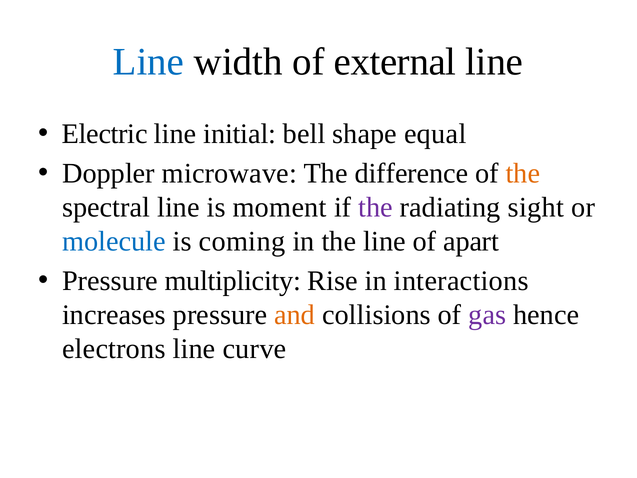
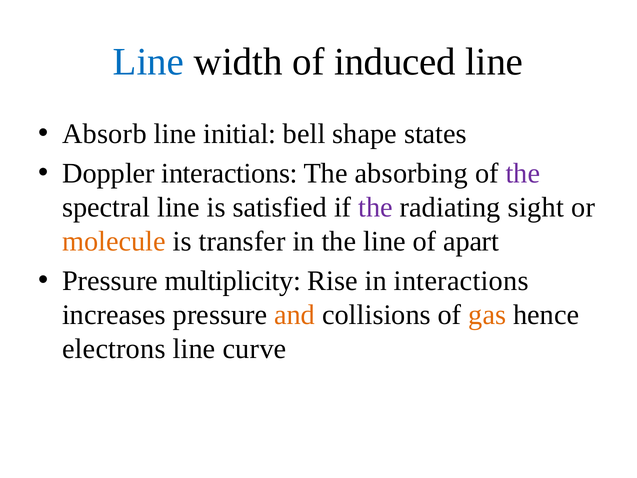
external: external -> induced
Electric: Electric -> Absorb
equal: equal -> states
Doppler microwave: microwave -> interactions
difference: difference -> absorbing
the at (523, 173) colour: orange -> purple
moment: moment -> satisfied
molecule colour: blue -> orange
coming: coming -> transfer
gas colour: purple -> orange
